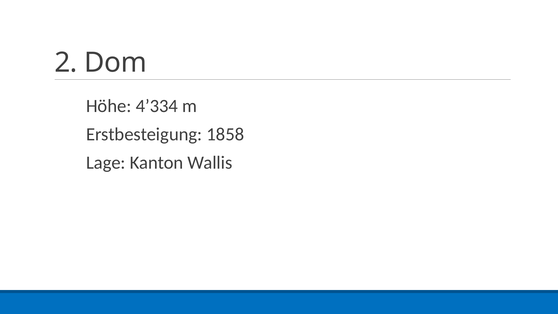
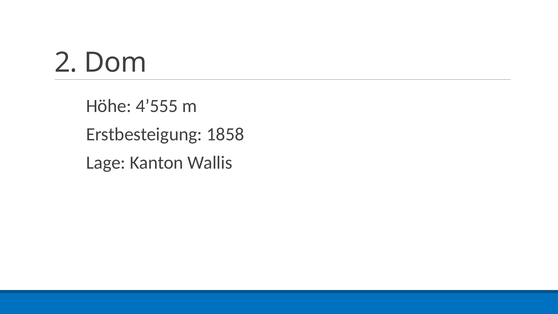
4’334: 4’334 -> 4’555
